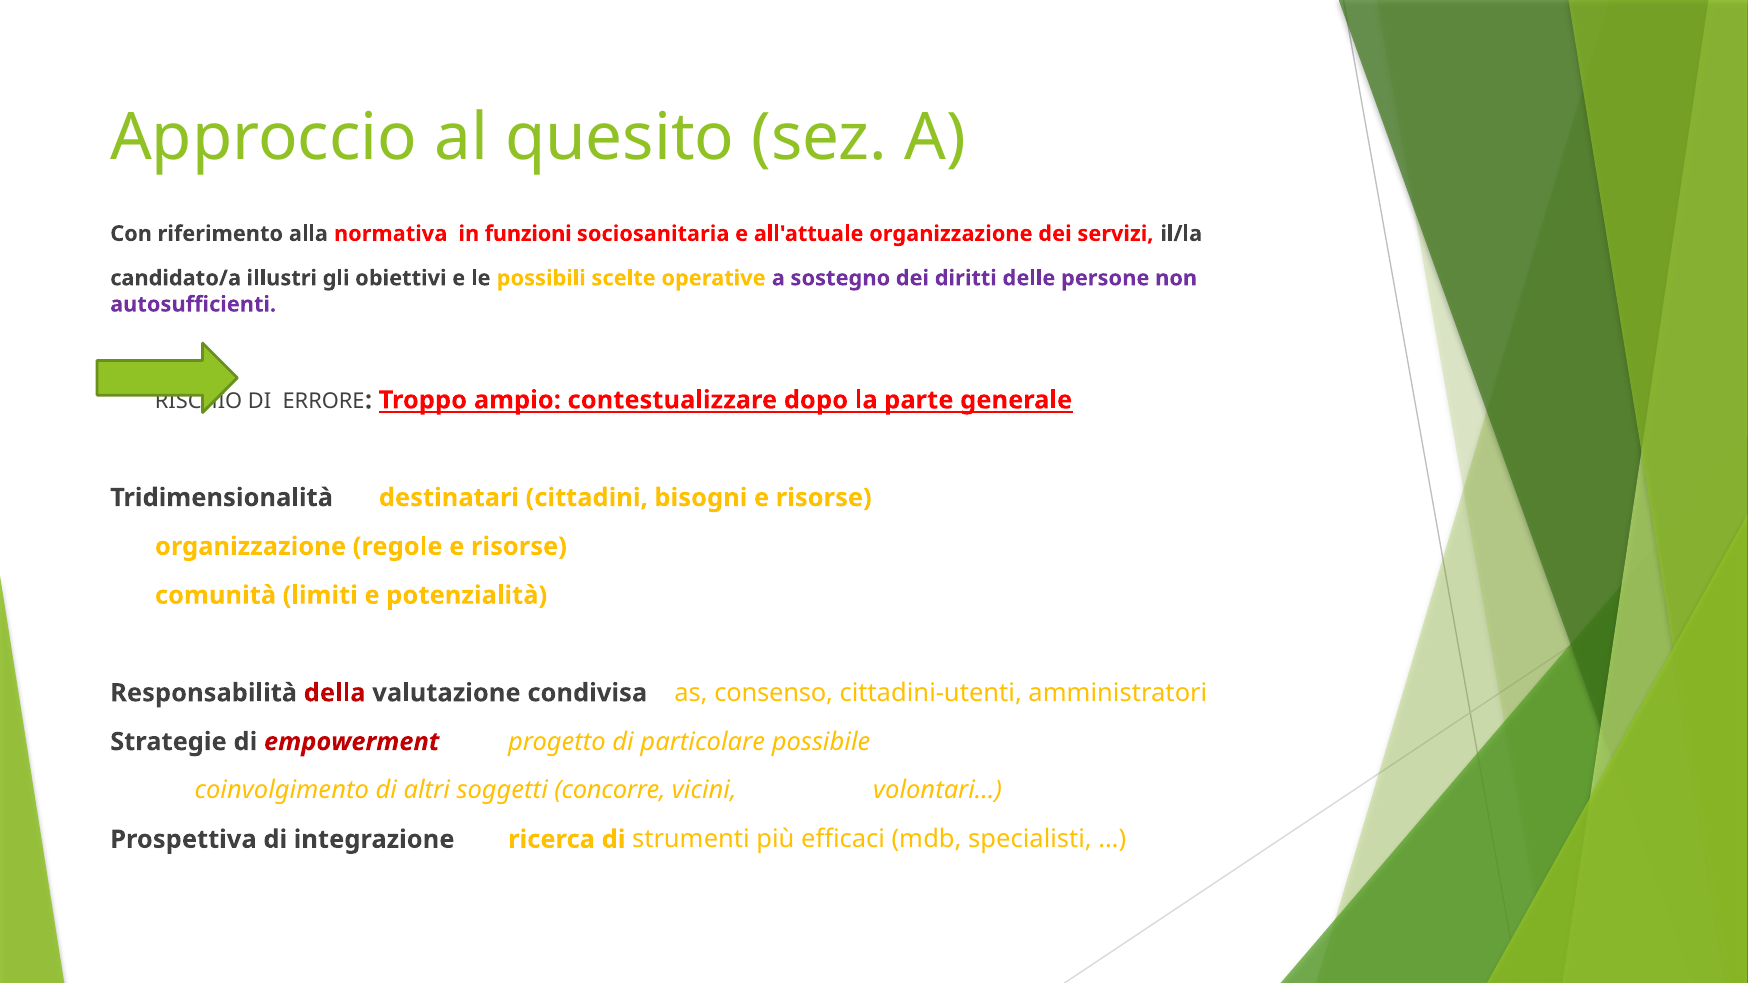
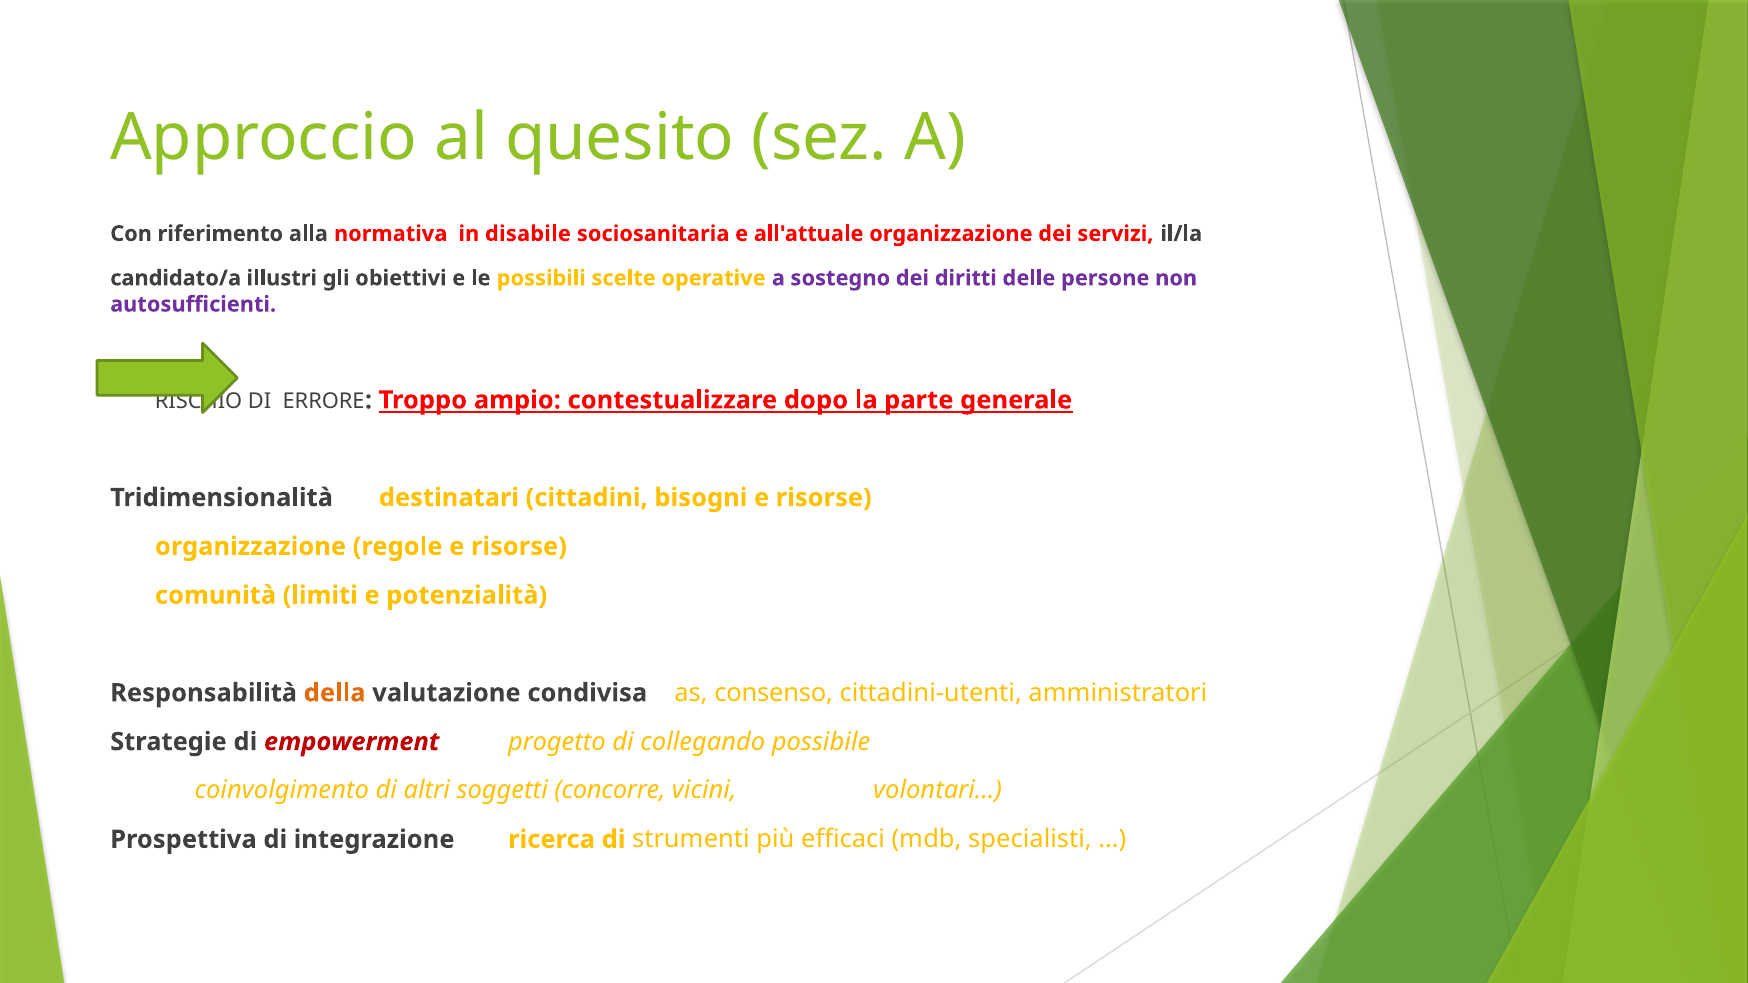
funzioni: funzioni -> disabile
della colour: red -> orange
particolare: particolare -> collegando
